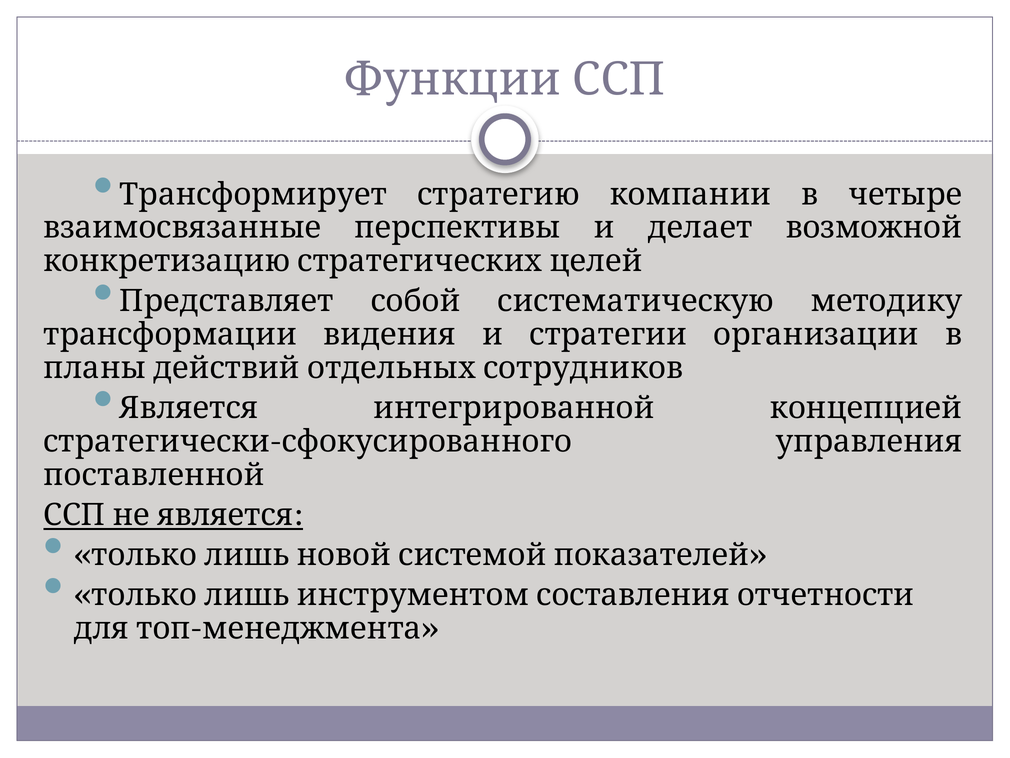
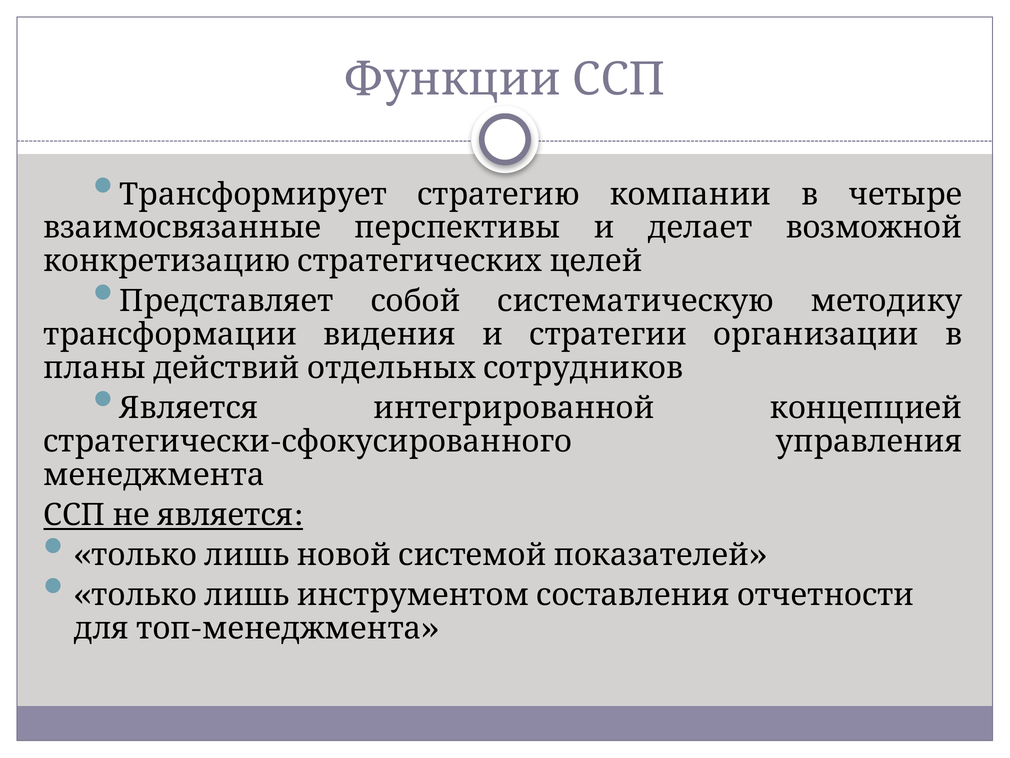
поставленной at (154, 474): поставленной -> менеджмента
